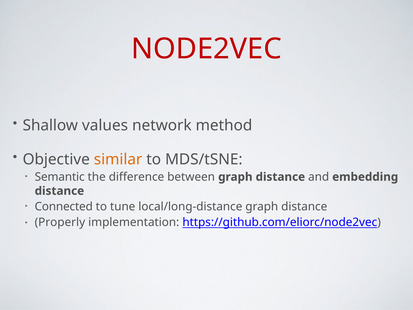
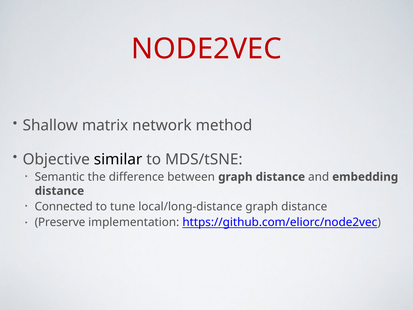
values: values -> matrix
similar colour: orange -> black
Properly: Properly -> Preserve
